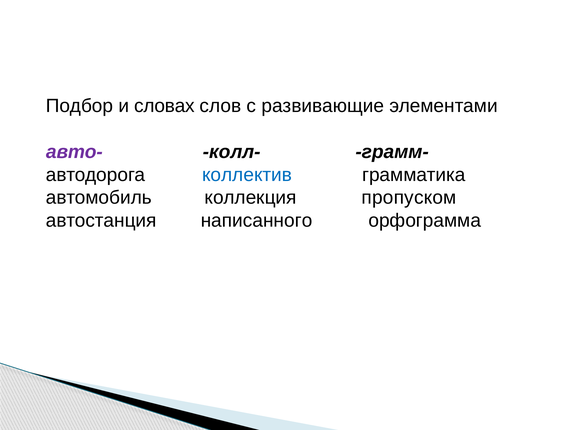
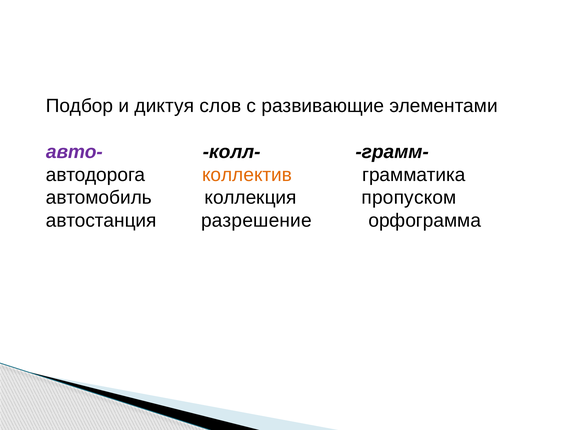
словах: словах -> диктуя
коллектив colour: blue -> orange
написанного: написанного -> разрешение
